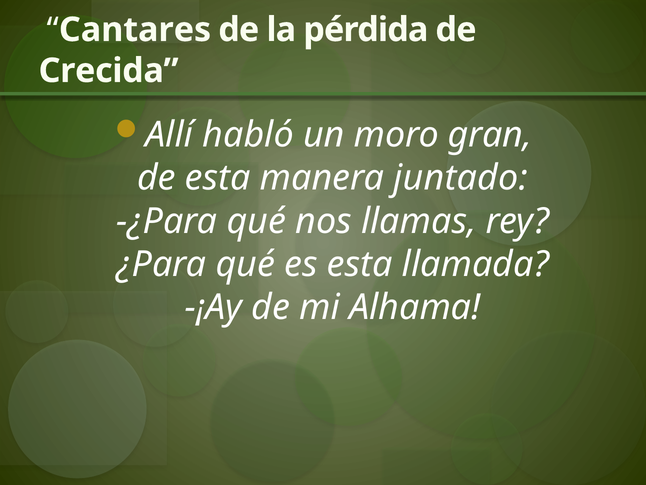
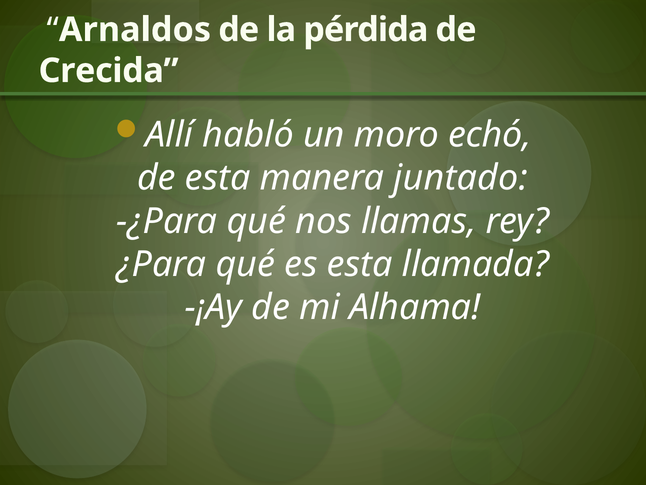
Cantares: Cantares -> Arnaldos
gran: gran -> echó
